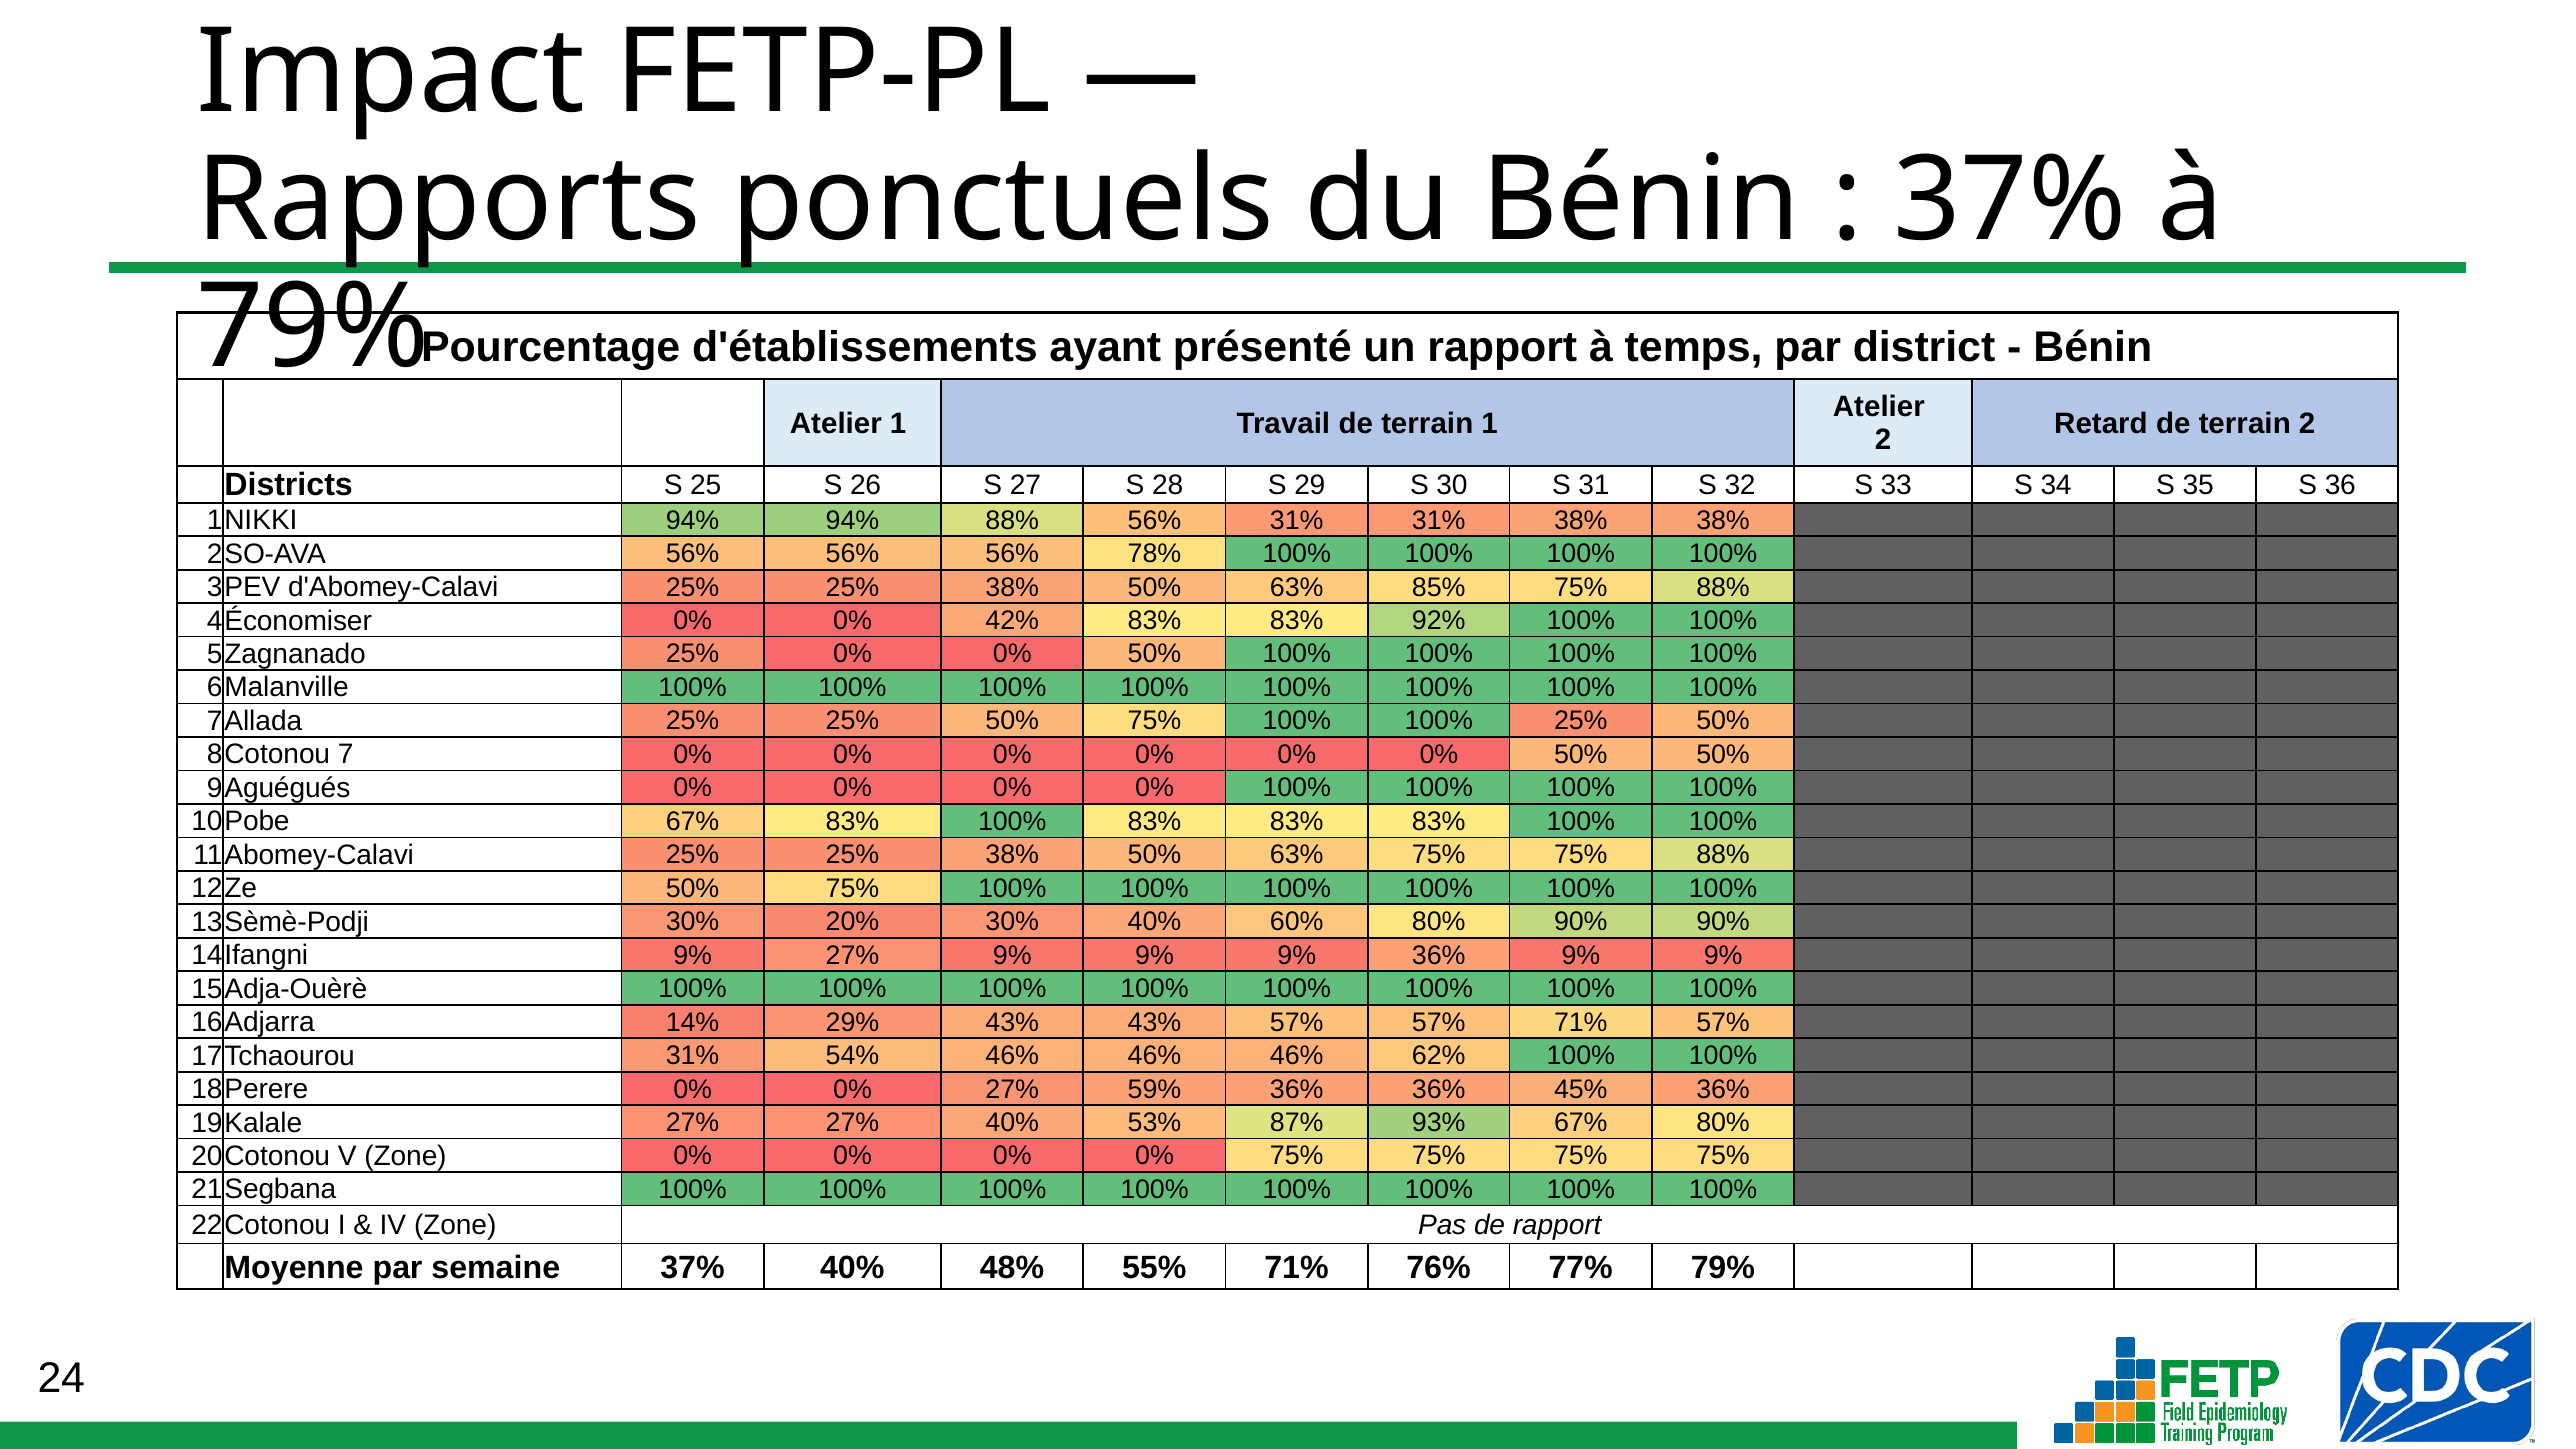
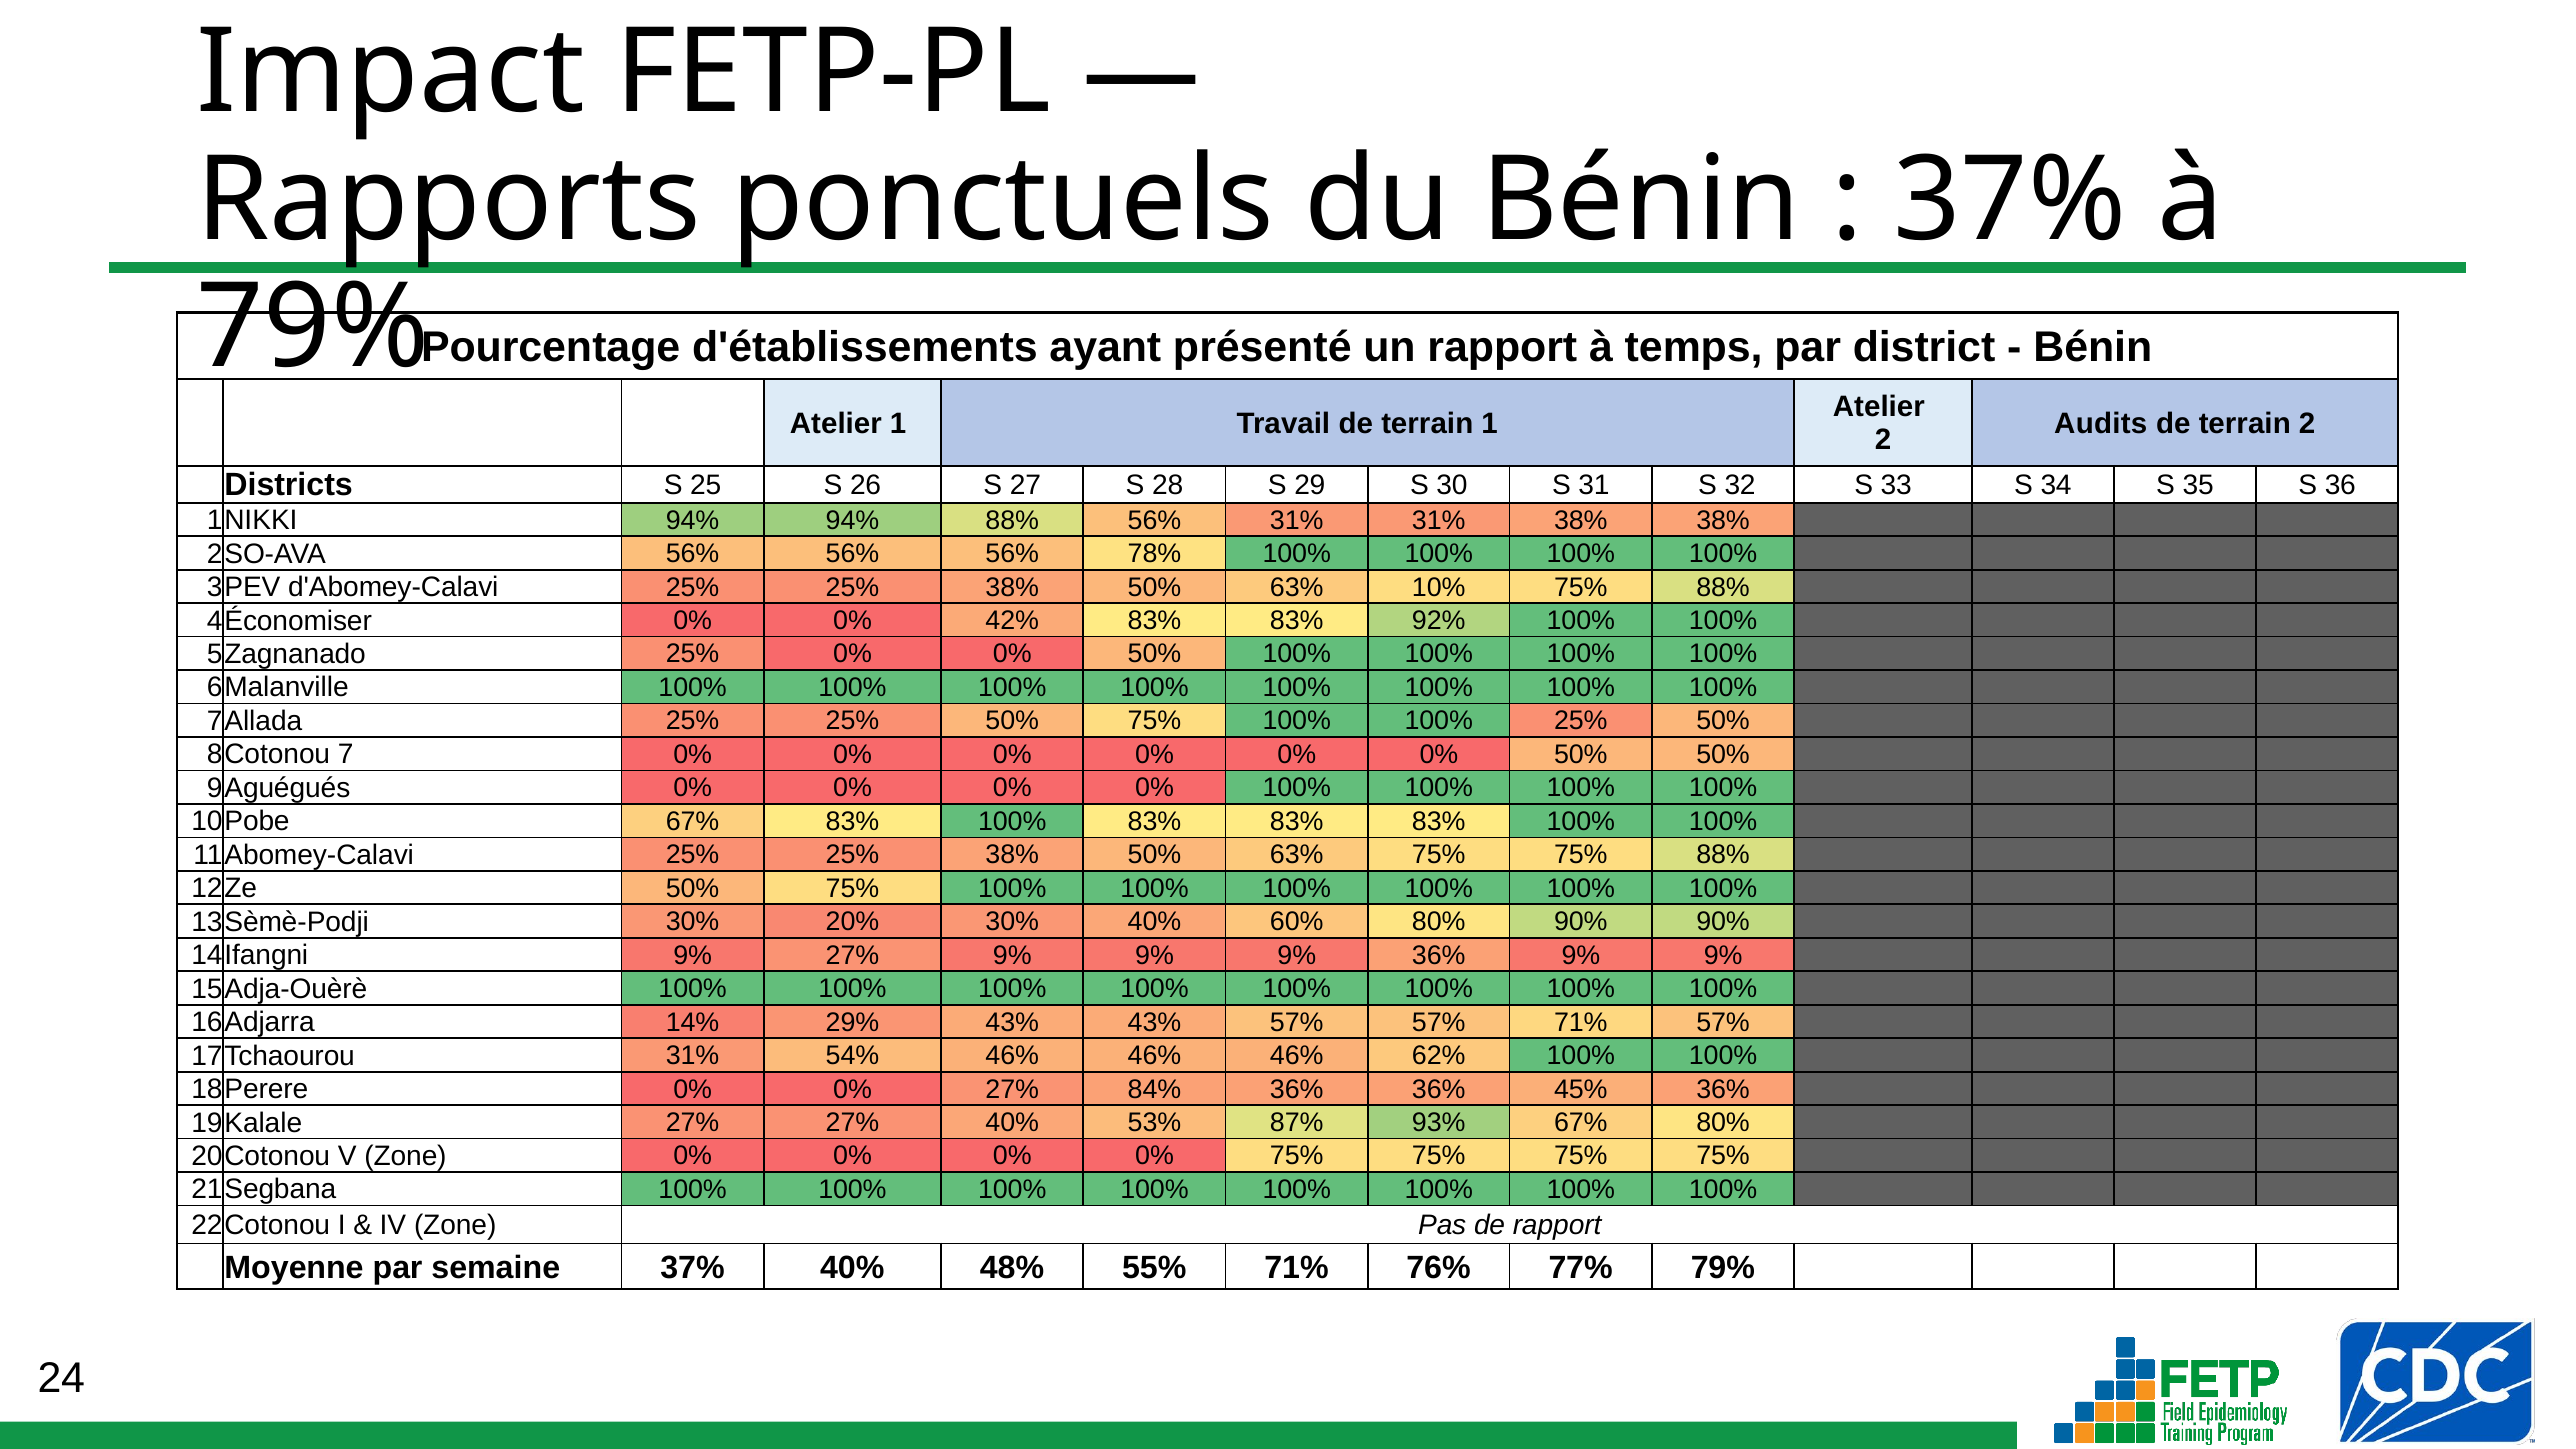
Retard: Retard -> Audits
85%: 85% -> 10%
59%: 59% -> 84%
